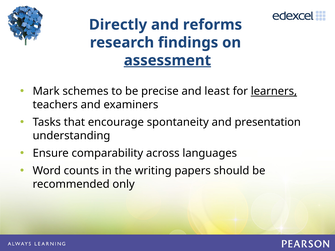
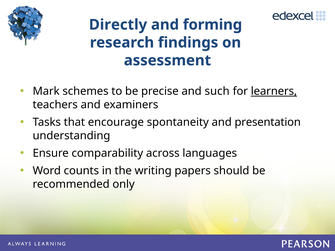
reforms: reforms -> forming
assessment underline: present -> none
least: least -> such
